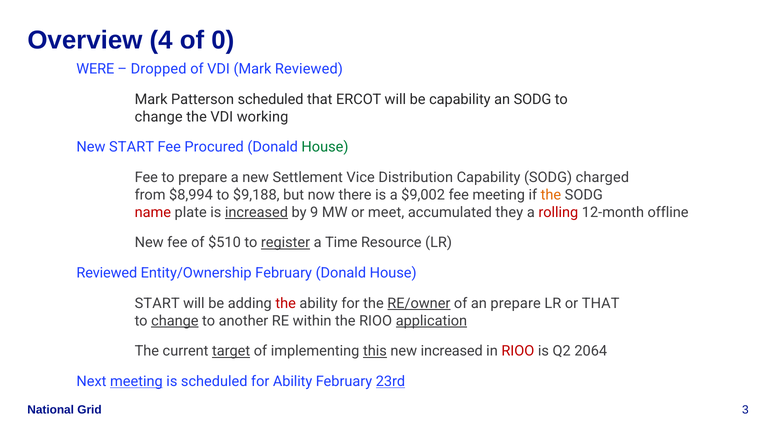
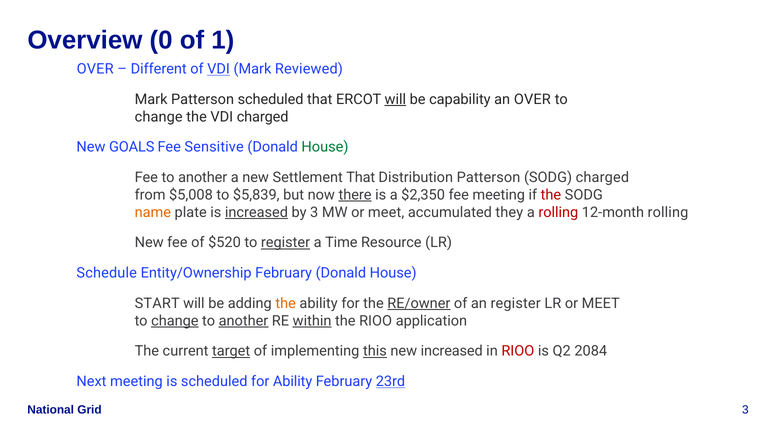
4: 4 -> 0
0: 0 -> 1
WERE at (95, 69): WERE -> OVER
Dropped: Dropped -> Different
VDI at (219, 69) underline: none -> present
will at (395, 99) underline: none -> present
an SODG: SODG -> OVER
VDI working: working -> charged
New START: START -> GOALS
Procured: Procured -> Sensitive
Fee to prepare: prepare -> another
Settlement Vice: Vice -> That
Distribution Capability: Capability -> Patterson
$8,994: $8,994 -> $5,008
$9,188: $9,188 -> $5,839
there underline: none -> present
$9,002: $9,002 -> $2,350
the at (551, 195) colour: orange -> red
name colour: red -> orange
by 9: 9 -> 3
12-month offline: offline -> rolling
$510: $510 -> $520
Reviewed at (107, 273): Reviewed -> Schedule
the at (286, 304) colour: red -> orange
an prepare: prepare -> register
LR or THAT: THAT -> MEET
another at (243, 321) underline: none -> present
within underline: none -> present
application underline: present -> none
2064: 2064 -> 2084
meeting at (136, 382) underline: present -> none
